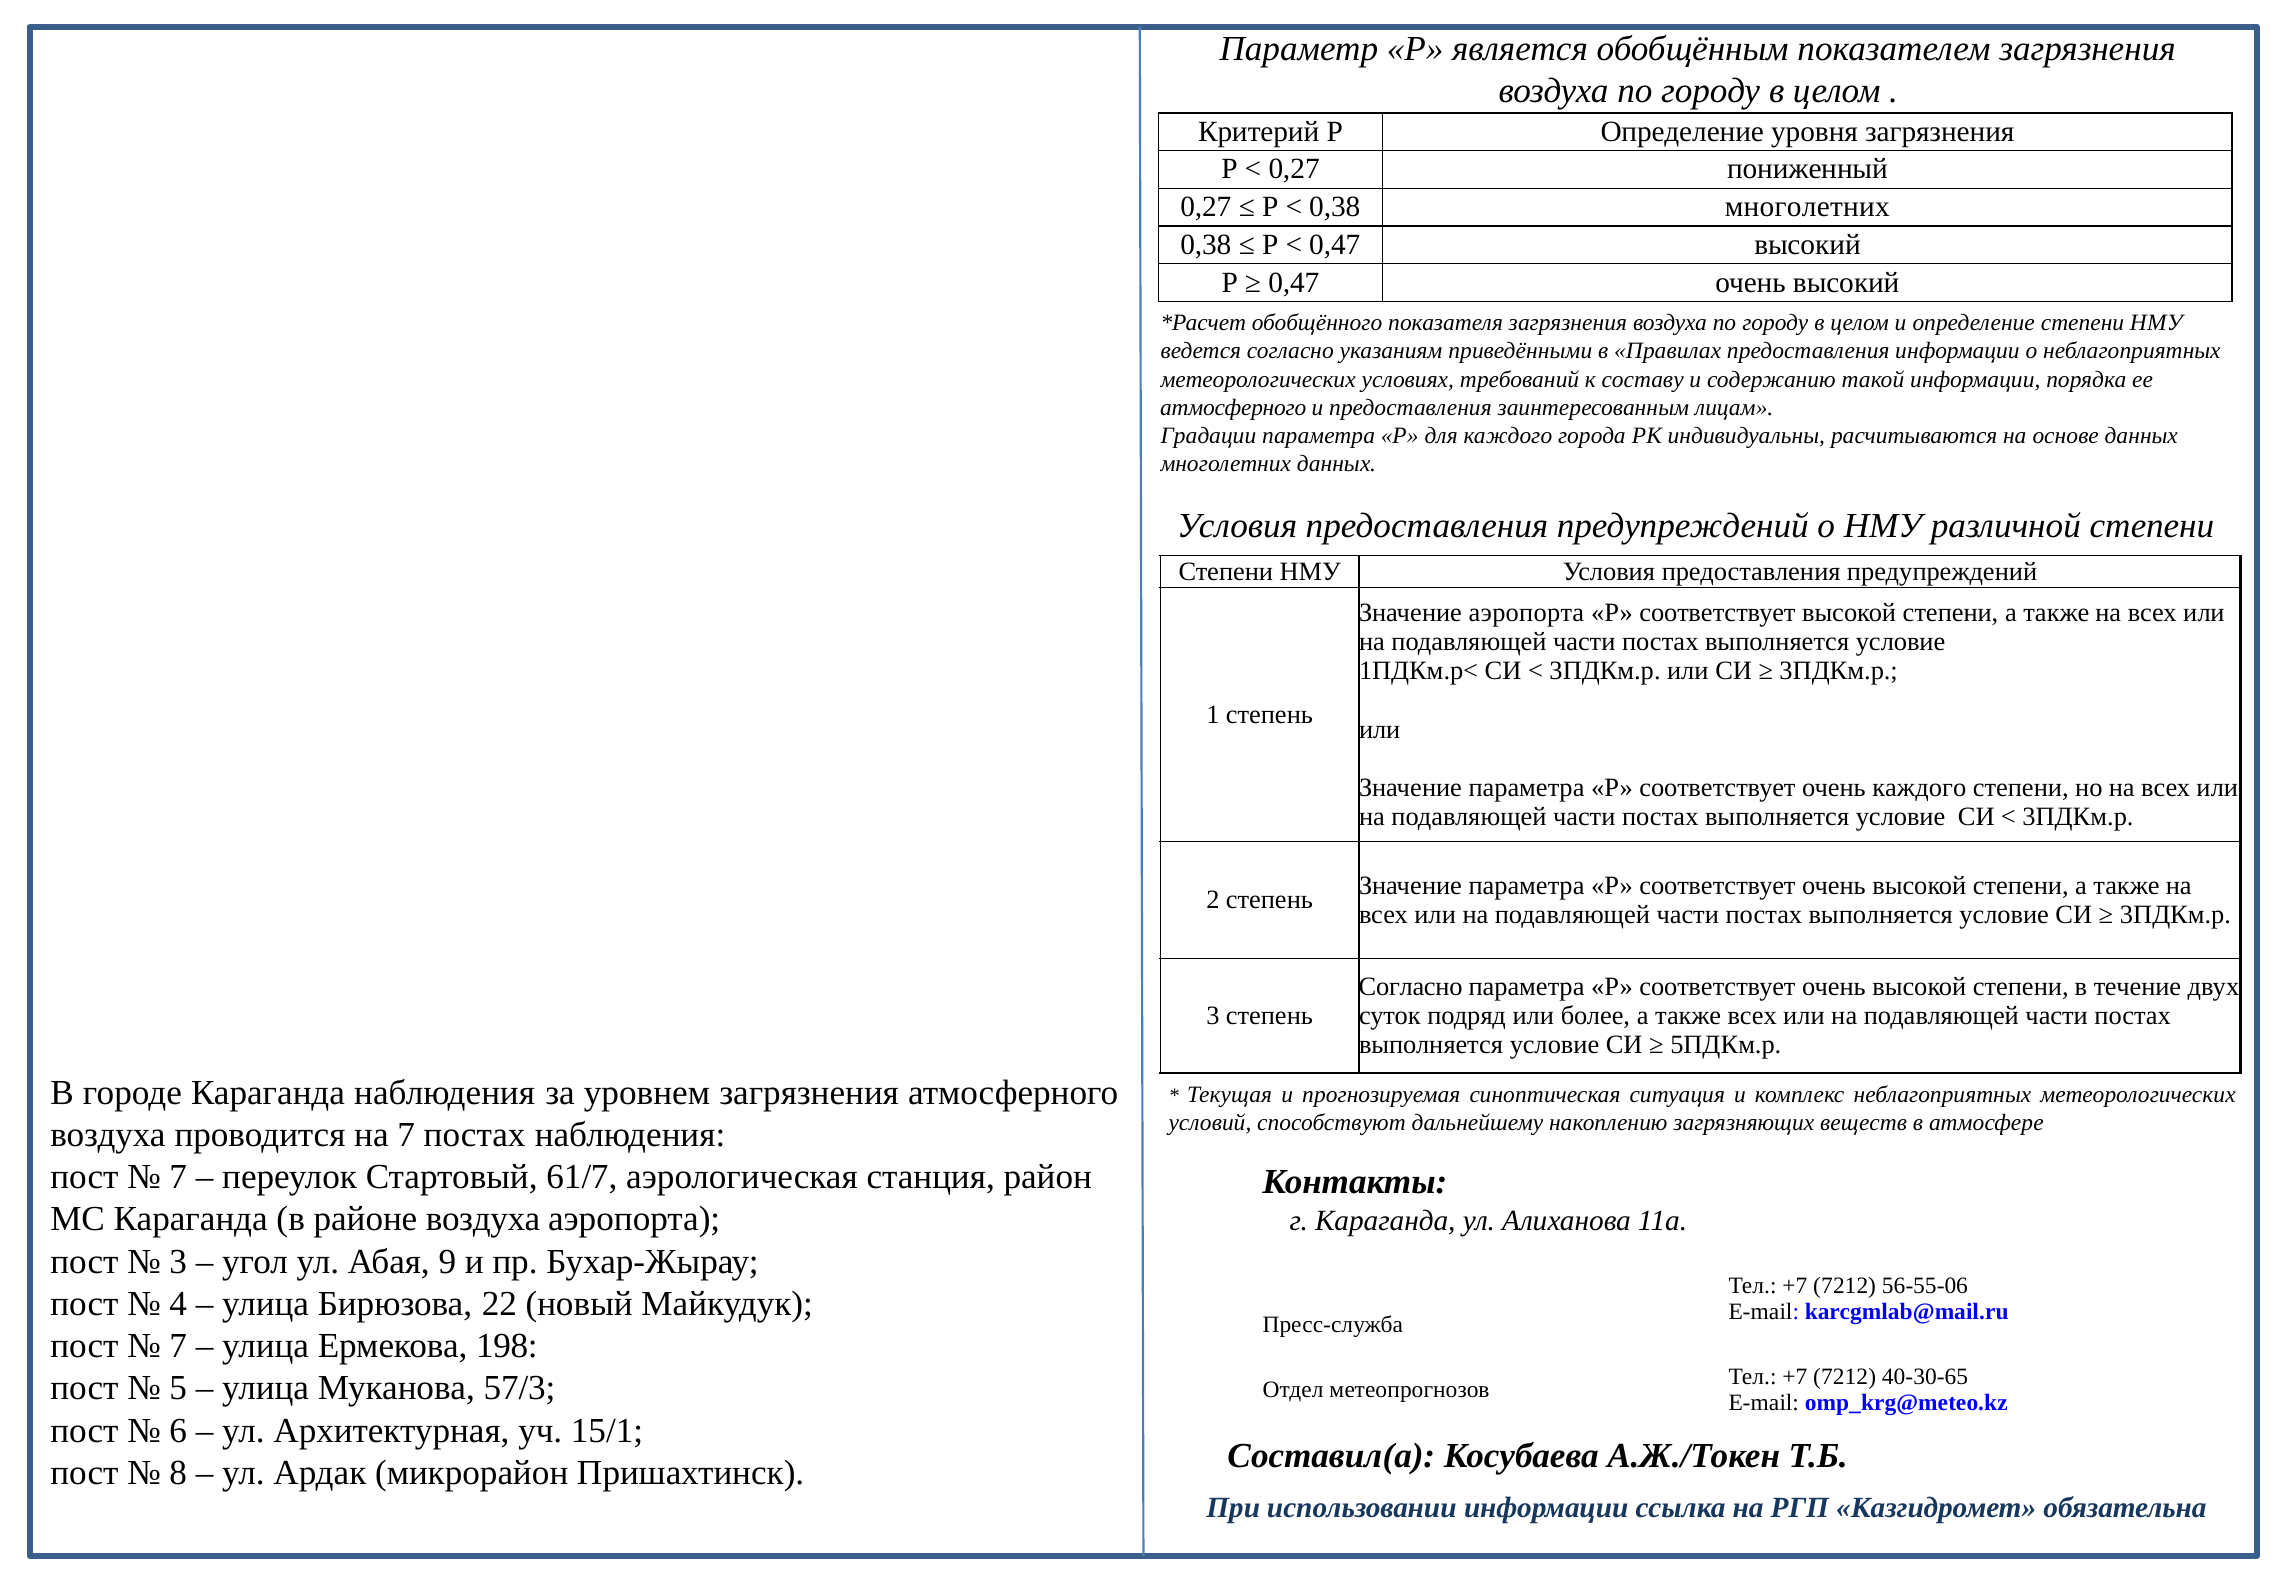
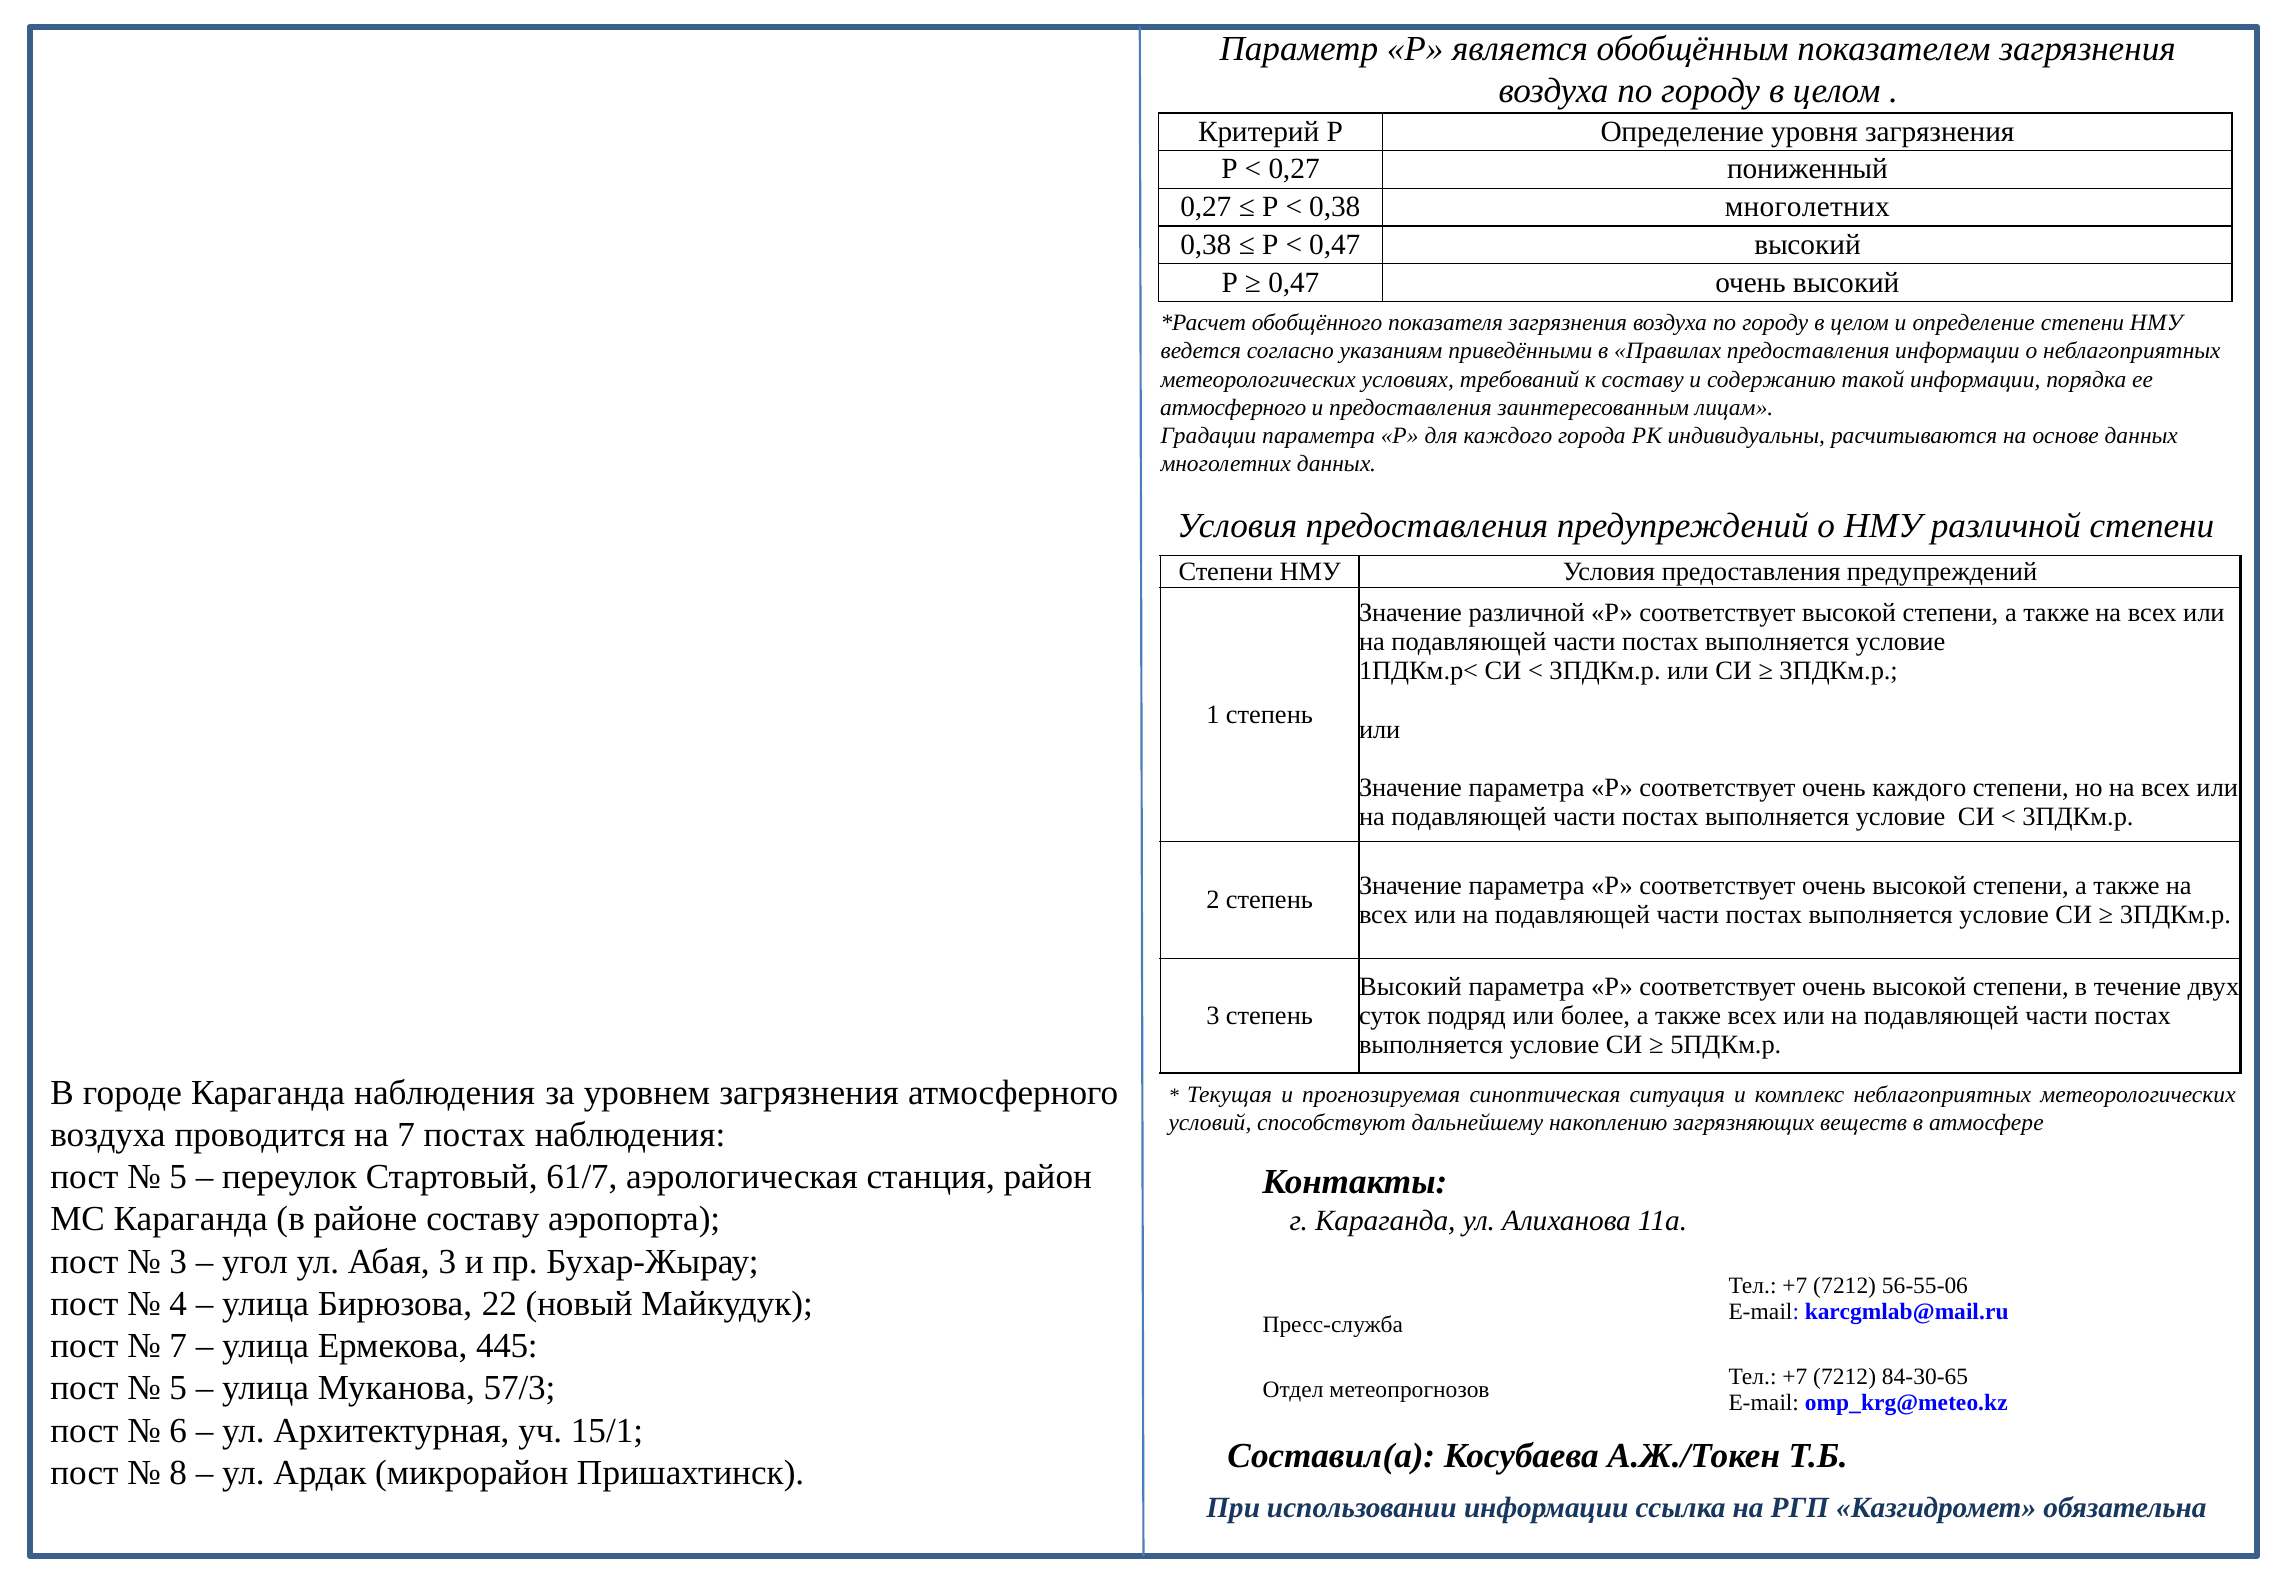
Значение аэропорта: аэропорта -> различной
Согласно at (1411, 987): Согласно -> Высокий
7 at (178, 1177): 7 -> 5
районе воздуха: воздуха -> составу
Абая 9: 9 -> 3
198: 198 -> 445
40-30-65: 40-30-65 -> 84-30-65
